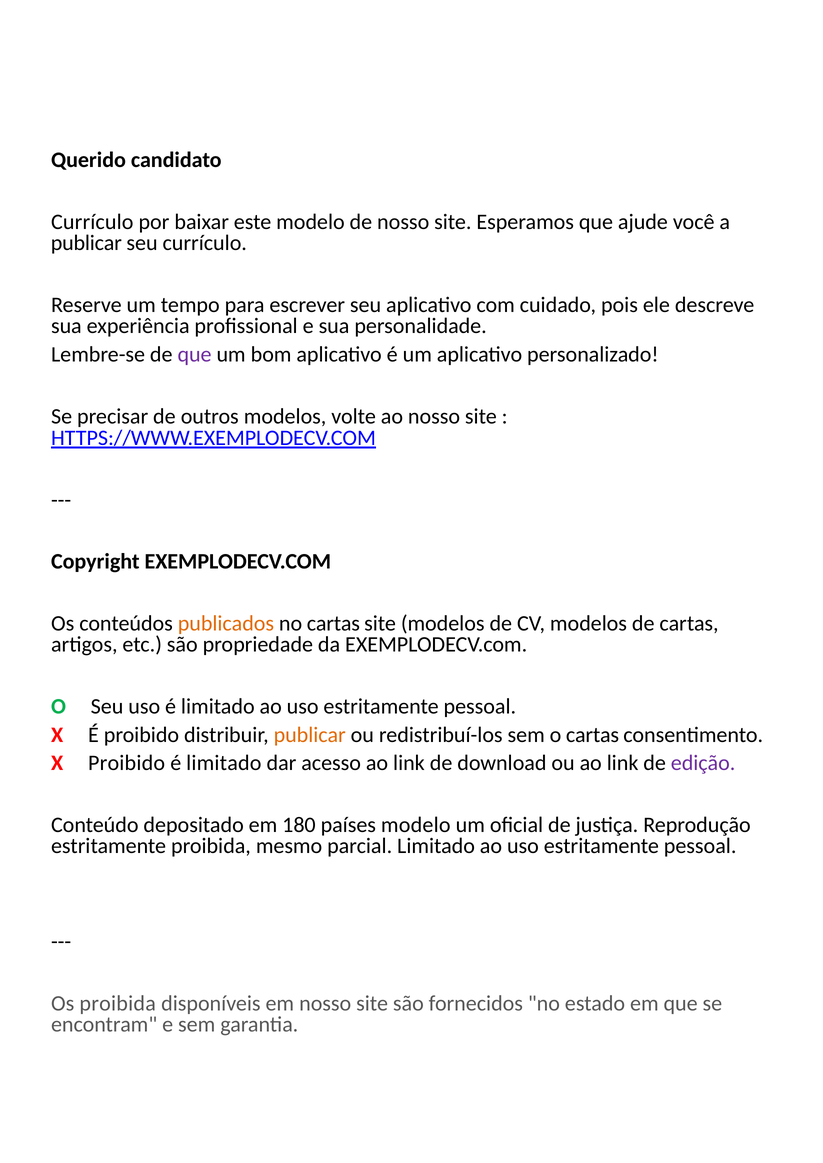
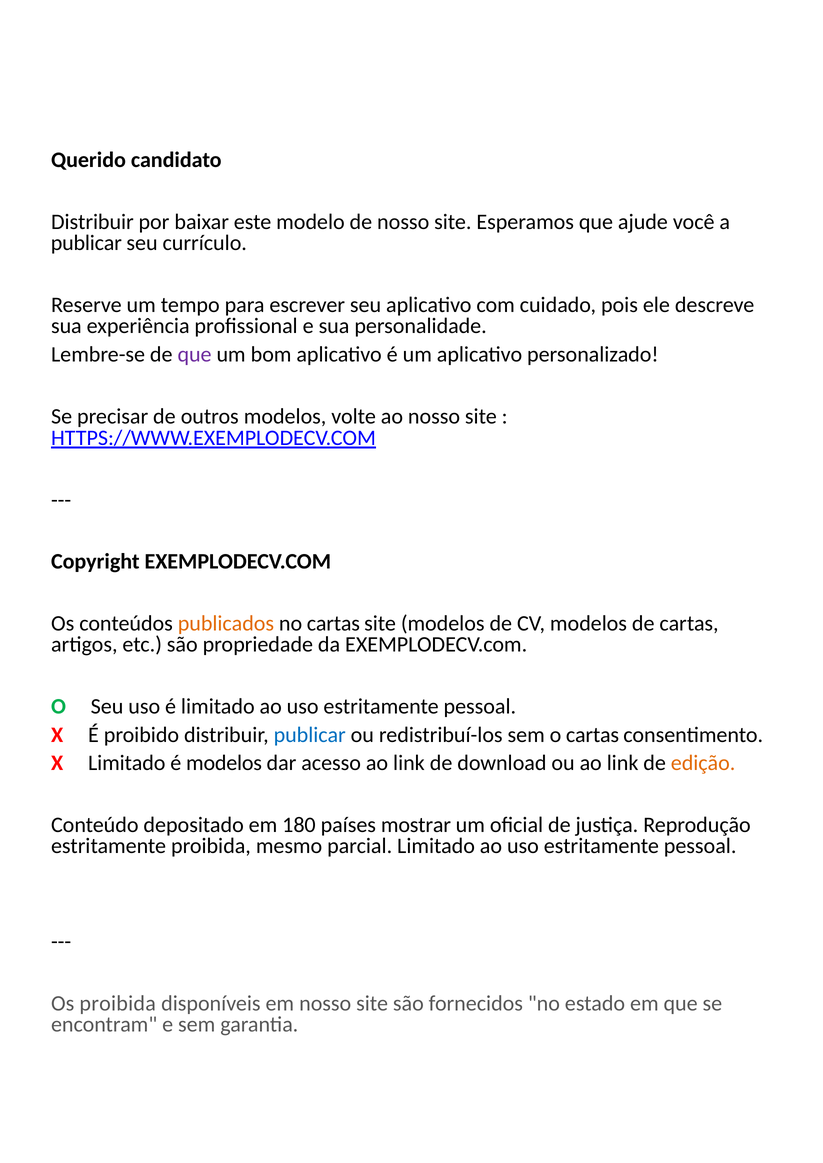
Currículo at (92, 222): Currículo -> Distribuir
publicar at (310, 735) colour: orange -> blue
X Proibido: Proibido -> Limitado
limitado at (224, 763): limitado -> modelos
edição colour: purple -> orange
países modelo: modelo -> mostrar
